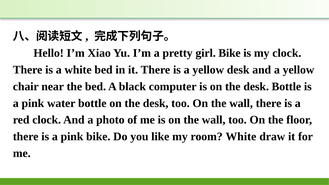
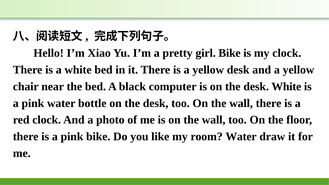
desk Bottle: Bottle -> White
room White: White -> Water
